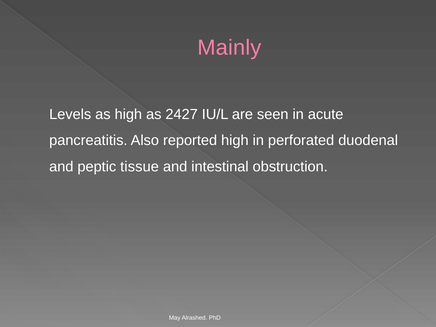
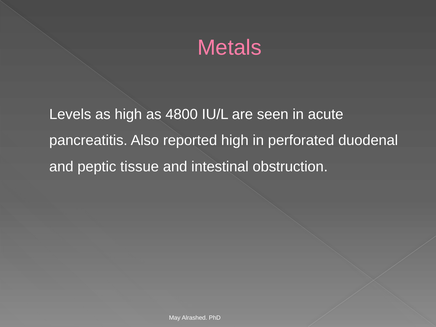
Mainly: Mainly -> Metals
2427: 2427 -> 4800
